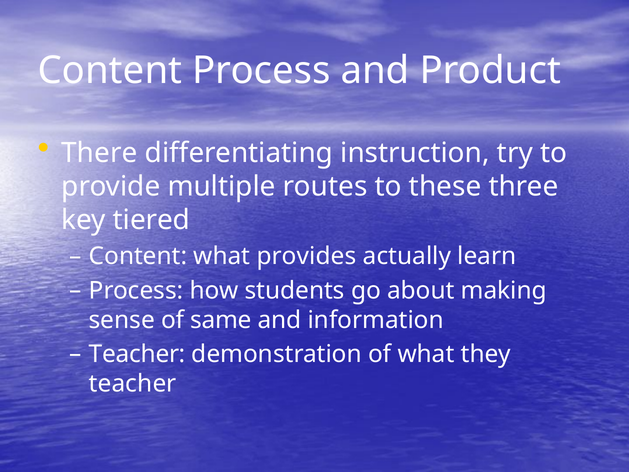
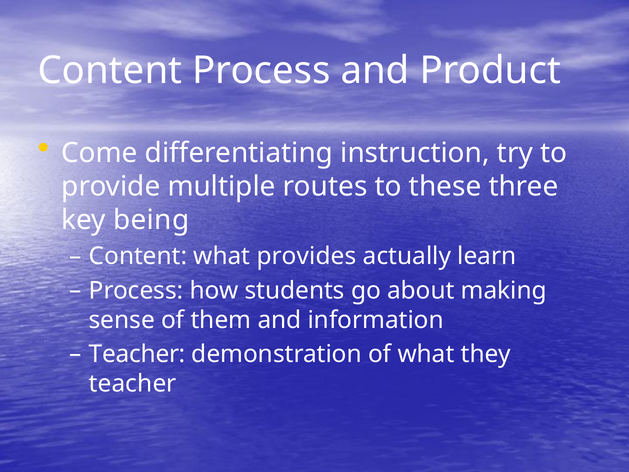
There: There -> Come
tiered: tiered -> being
same: same -> them
